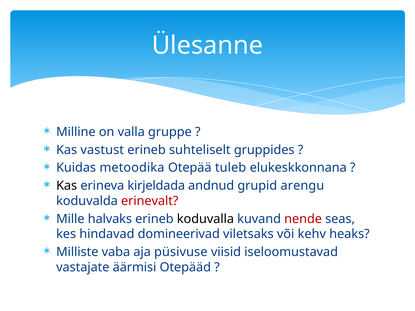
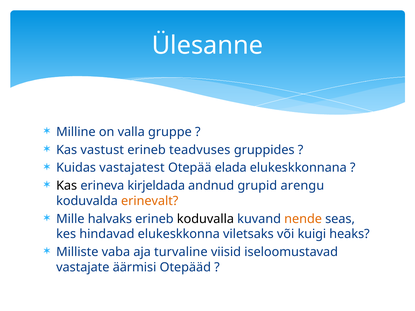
suhteliselt: suhteliselt -> teadvuses
metoodika: metoodika -> vastajatest
tuleb: tuleb -> elada
erinevalt colour: red -> orange
nende colour: red -> orange
domineerivad: domineerivad -> elukeskkonna
kehv: kehv -> kuigi
püsivuse: püsivuse -> turvaline
